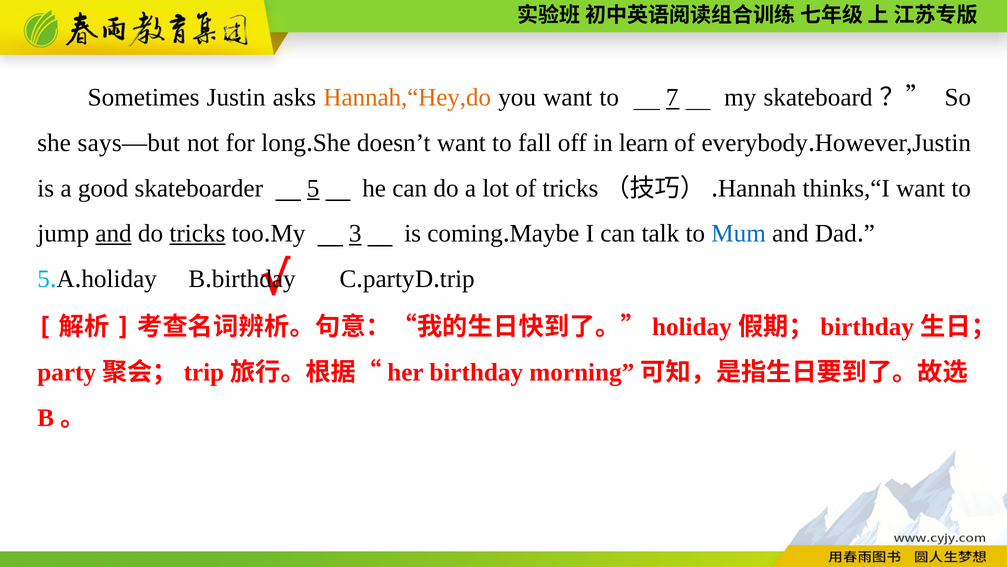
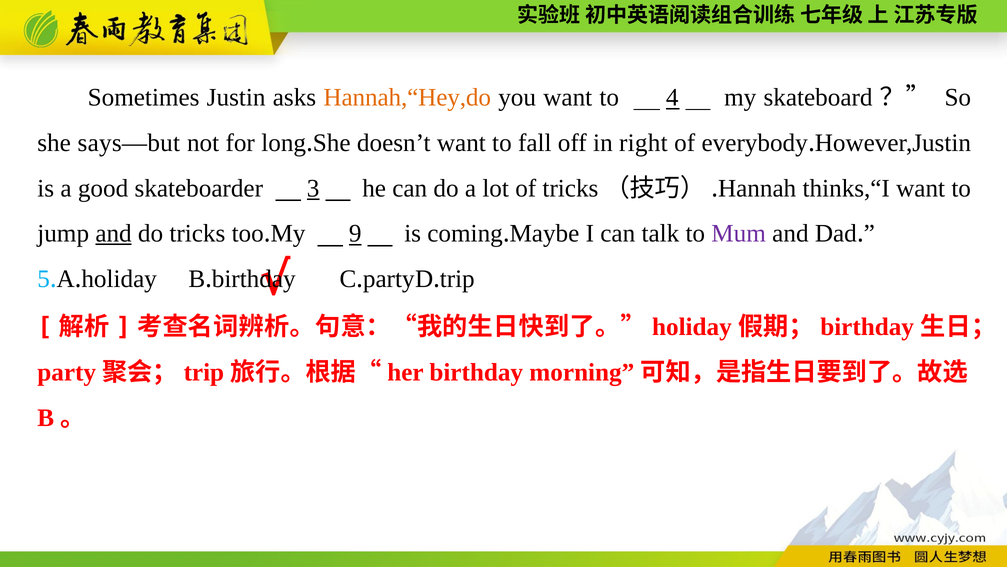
7: 7 -> 4
learn: learn -> right
skateboarder 5: 5 -> 3
tricks underline: present -> none
3: 3 -> 9
Mum colour: blue -> purple
